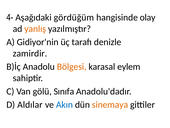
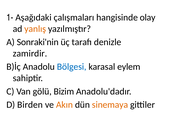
4-: 4- -> 1-
gördüğüm: gördüğüm -> çalışmaları
Gidiyor'nin: Gidiyor'nin -> Sonraki'nin
Bölgesi colour: orange -> blue
Sınıfa: Sınıfa -> Bizim
Aldılar: Aldılar -> Birden
Akın colour: blue -> orange
